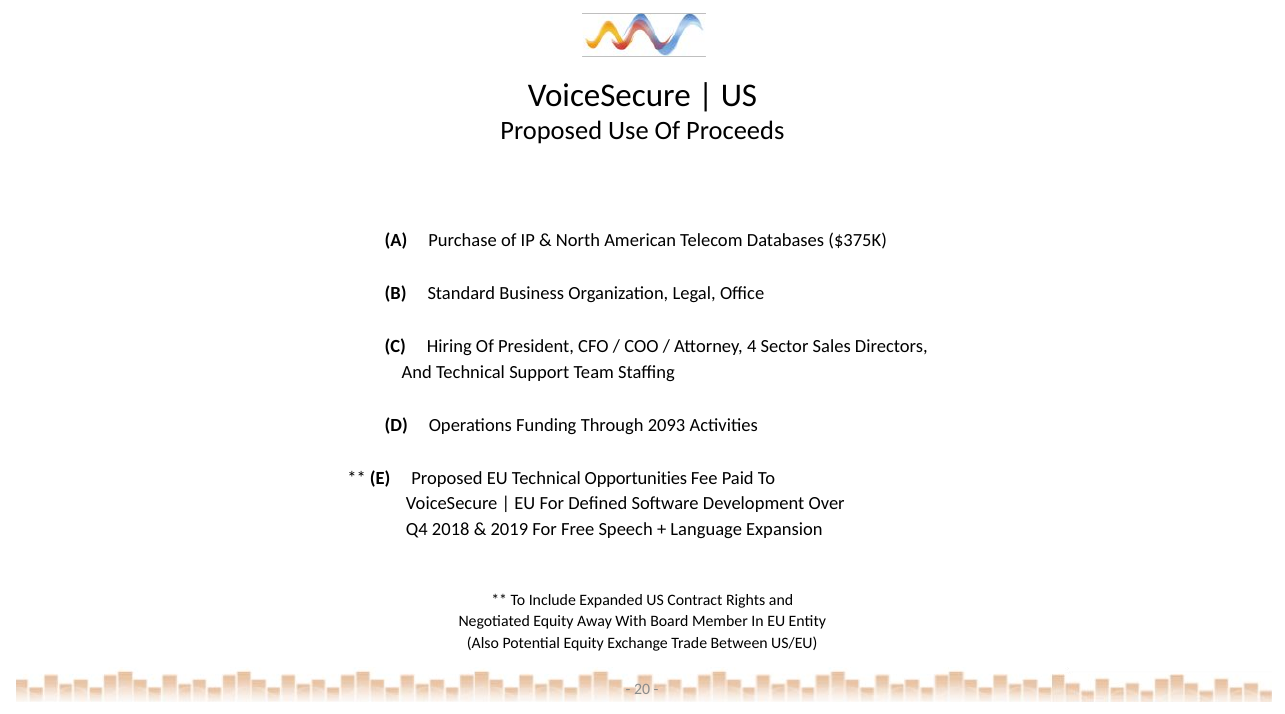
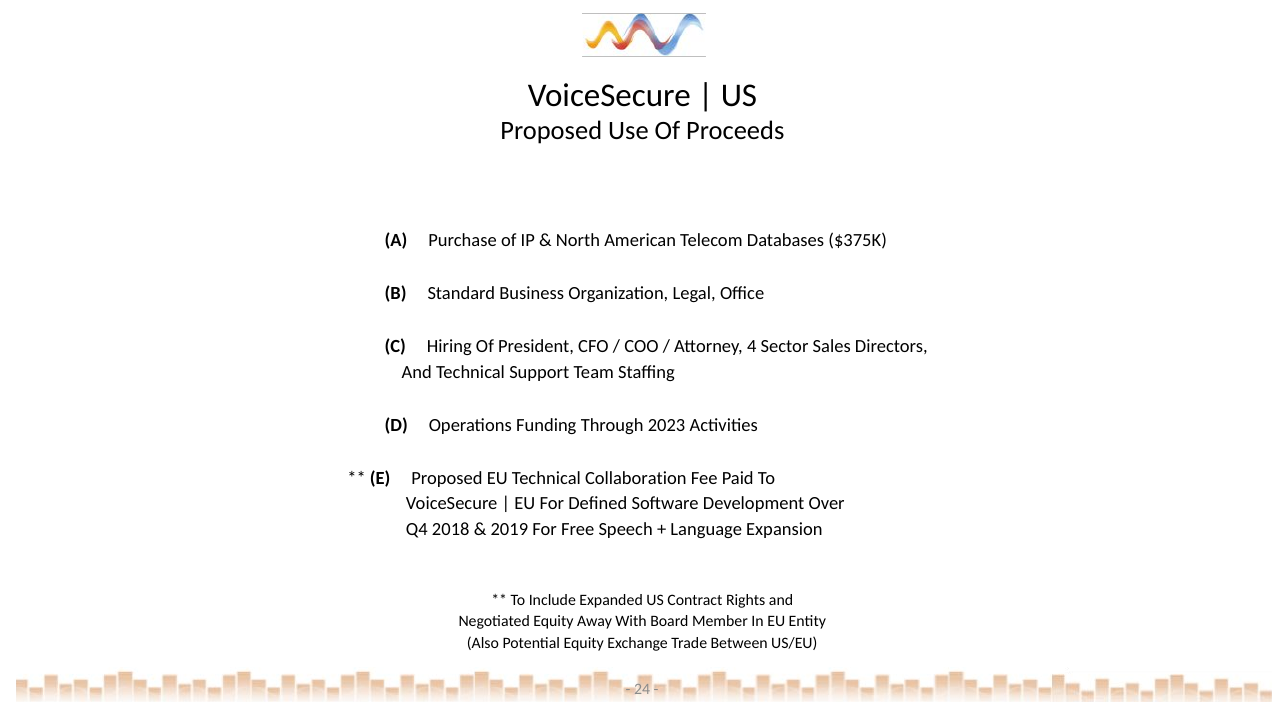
2093: 2093 -> 2023
Opportunities: Opportunities -> Collaboration
20: 20 -> 24
